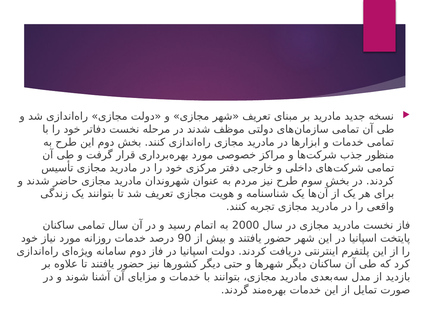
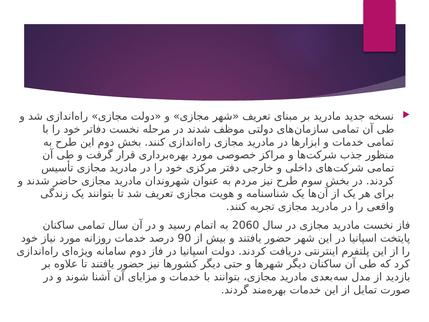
2000: 2000 -> 2060
